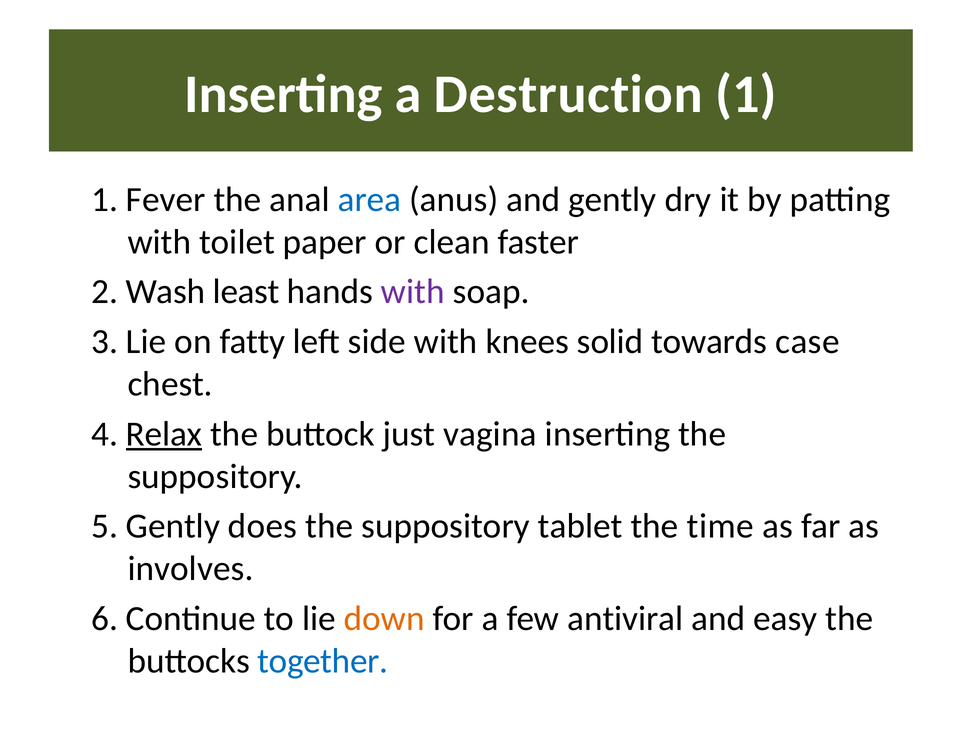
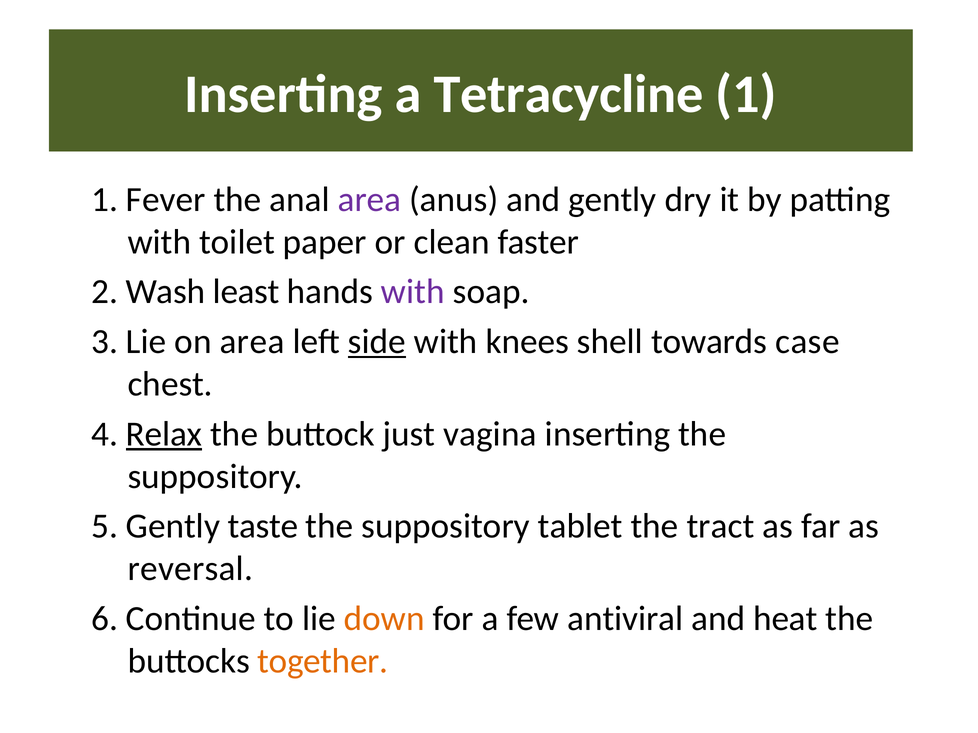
Destruction: Destruction -> Tetracycline
area at (370, 200) colour: blue -> purple
on fatty: fatty -> area
side underline: none -> present
solid: solid -> shell
does: does -> taste
time: time -> tract
involves: involves -> reversal
easy: easy -> heat
together colour: blue -> orange
